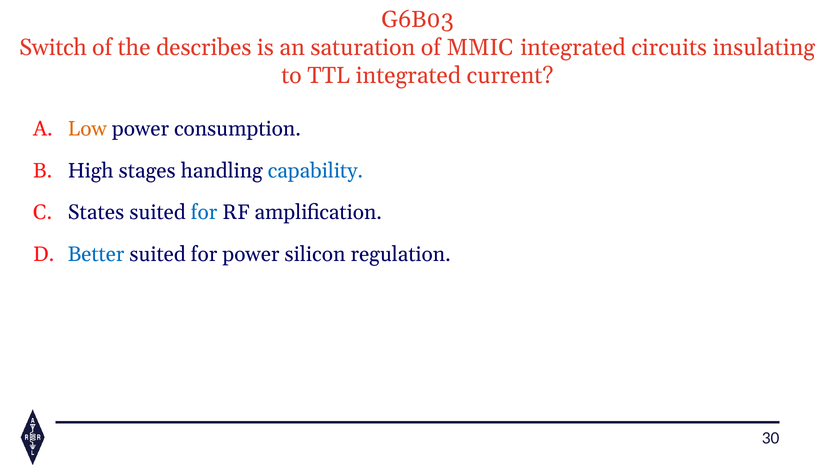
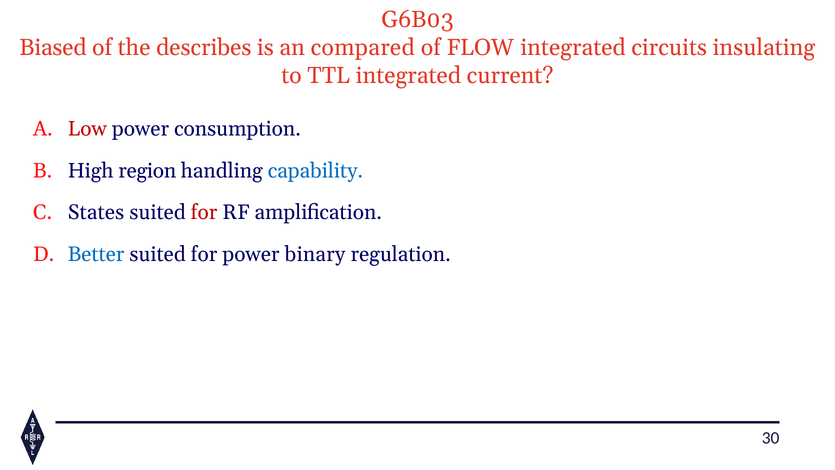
Switch: Switch -> Biased
saturation: saturation -> compared
MMIC: MMIC -> FLOW
Low colour: orange -> red
stages: stages -> region
for at (204, 212) colour: blue -> red
silicon: silicon -> binary
